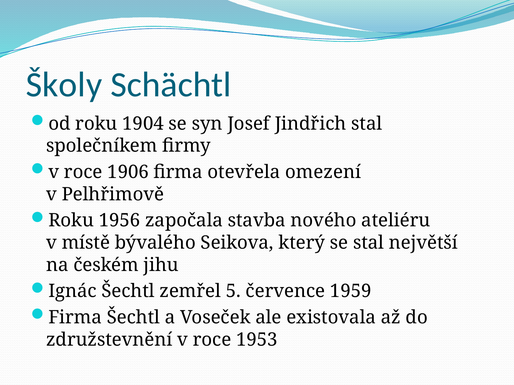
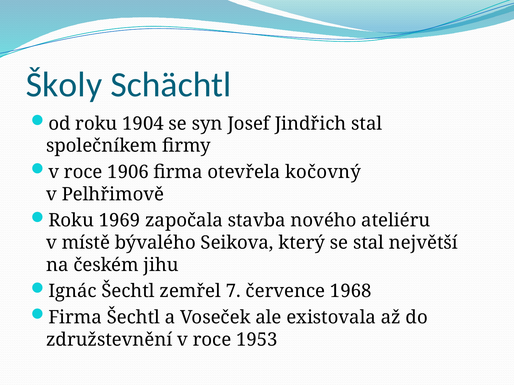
omezení: omezení -> kočovný
1956: 1956 -> 1969
5: 5 -> 7
1959: 1959 -> 1968
